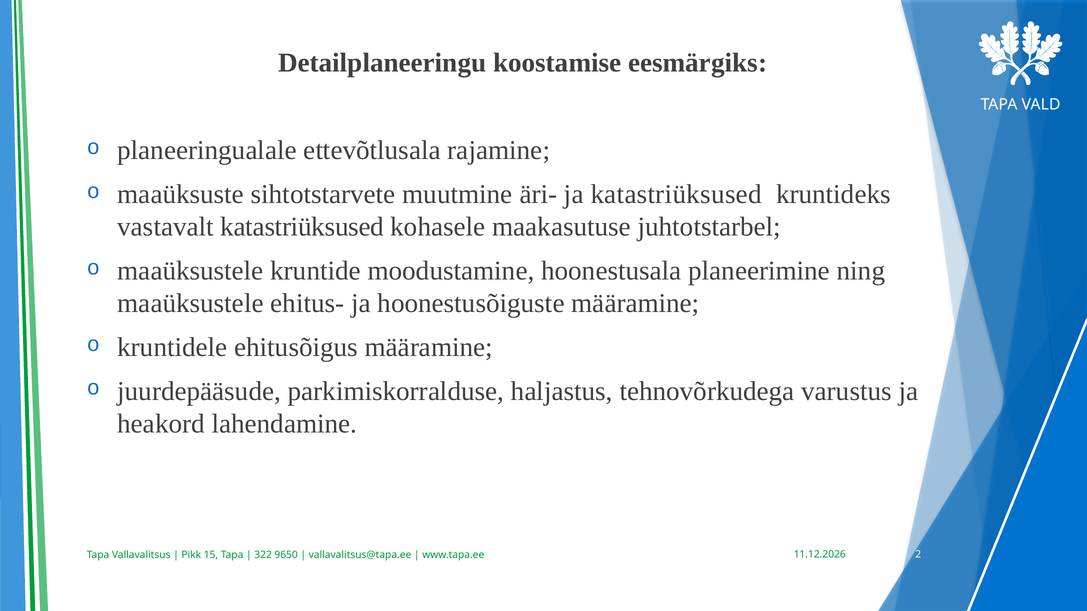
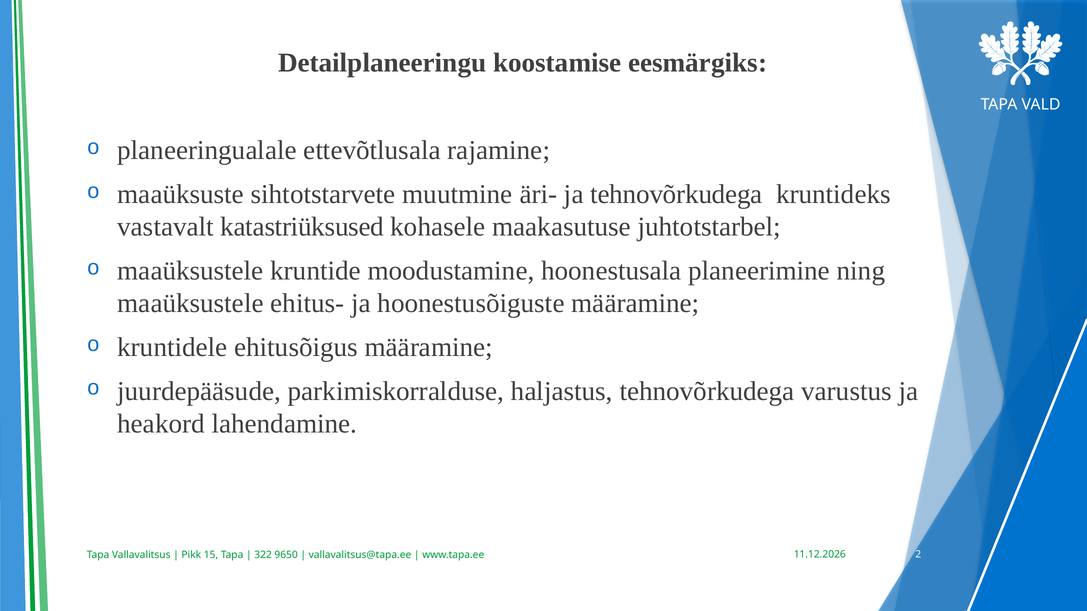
ja katastriüksused: katastriüksused -> tehnovõrkudega
